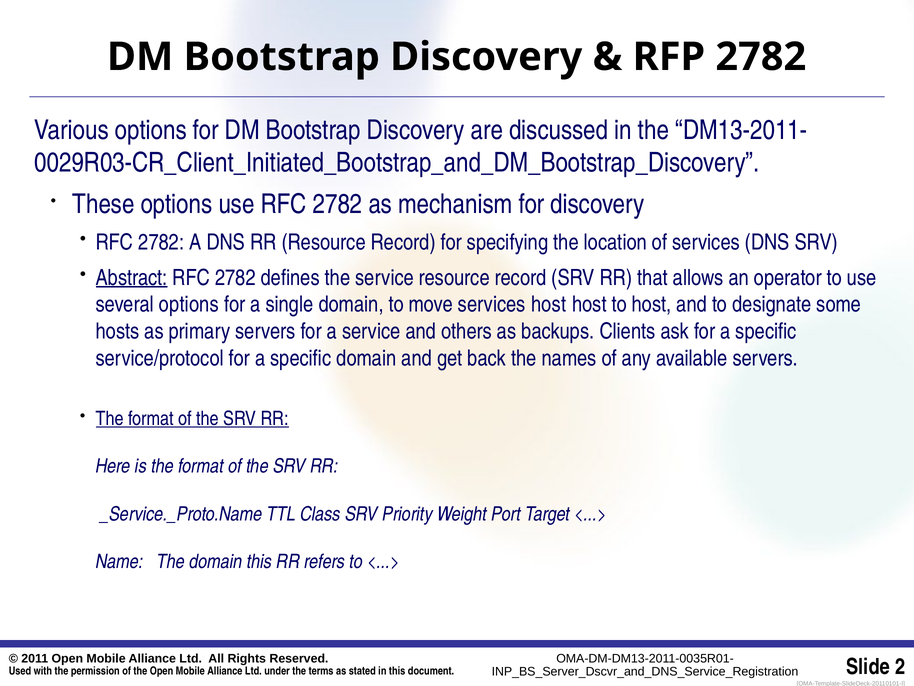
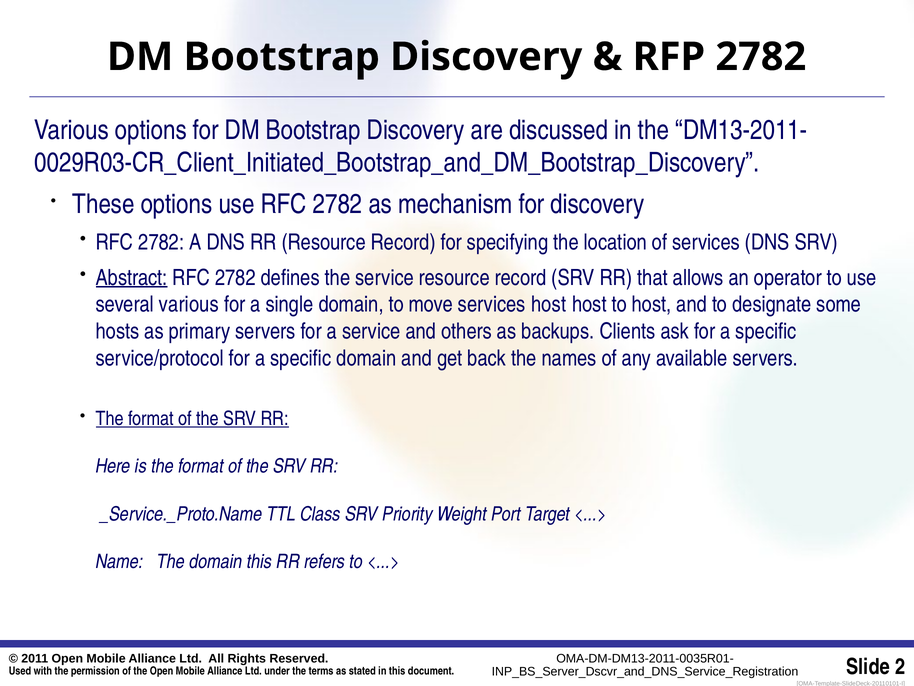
several options: options -> various
